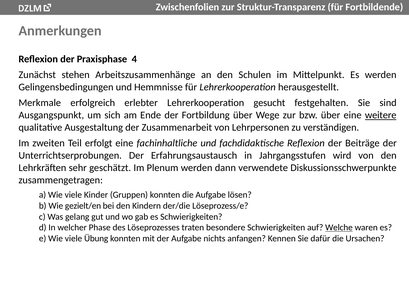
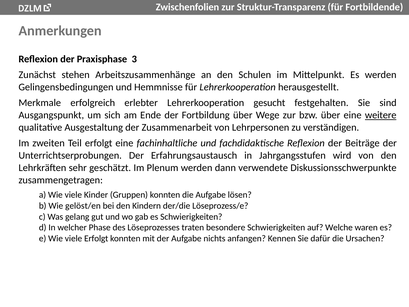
4: 4 -> 3
gezielt/en: gezielt/en -> gelöst/en
Welche underline: present -> none
viele Übung: Übung -> Erfolgt
